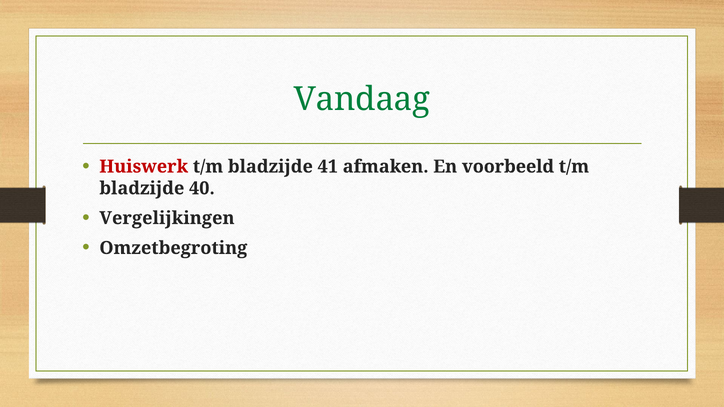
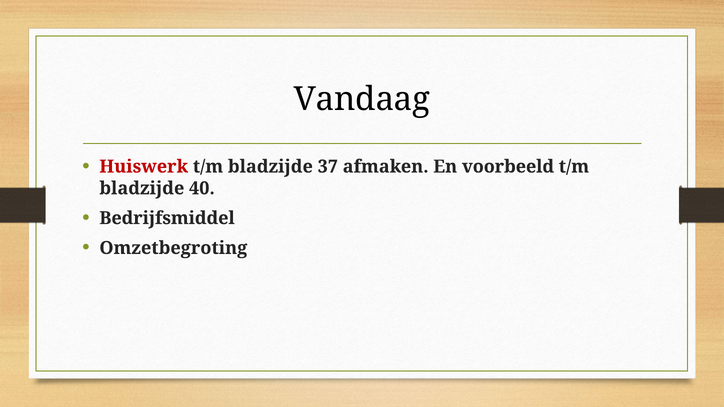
Vandaag colour: green -> black
41: 41 -> 37
Vergelijkingen: Vergelijkingen -> Bedrijfsmiddel
